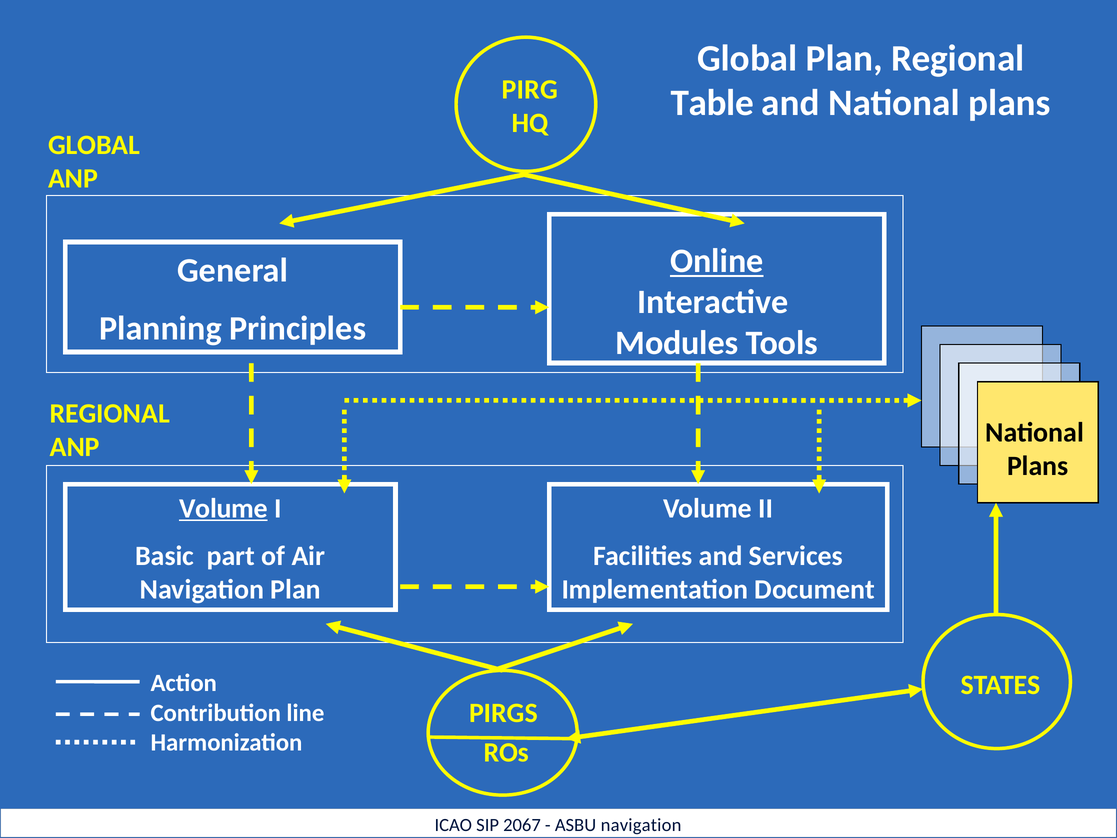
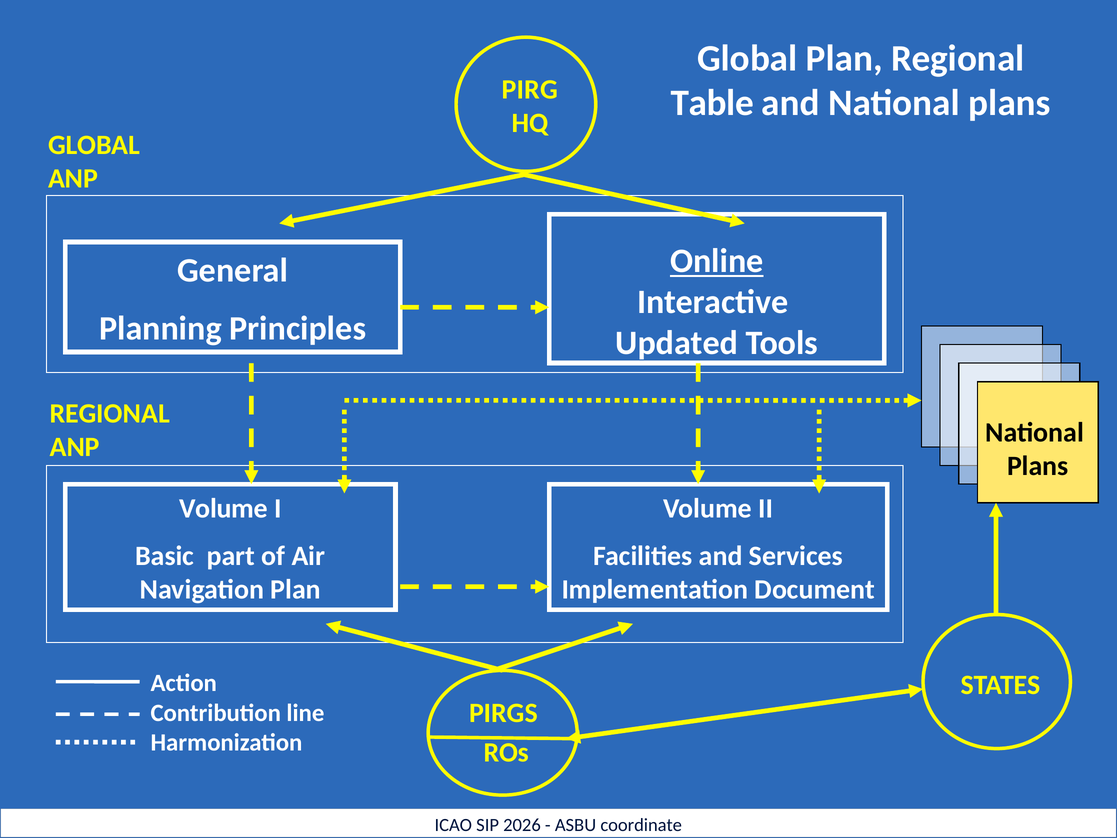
Modules: Modules -> Updated
Volume at (224, 508) underline: present -> none
2067: 2067 -> 2026
ASBU navigation: navigation -> coordinate
